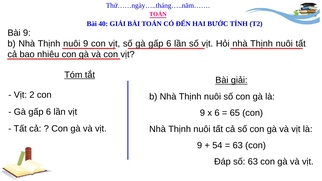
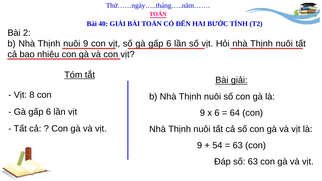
Bài 9: 9 -> 2
2: 2 -> 8
65: 65 -> 64
